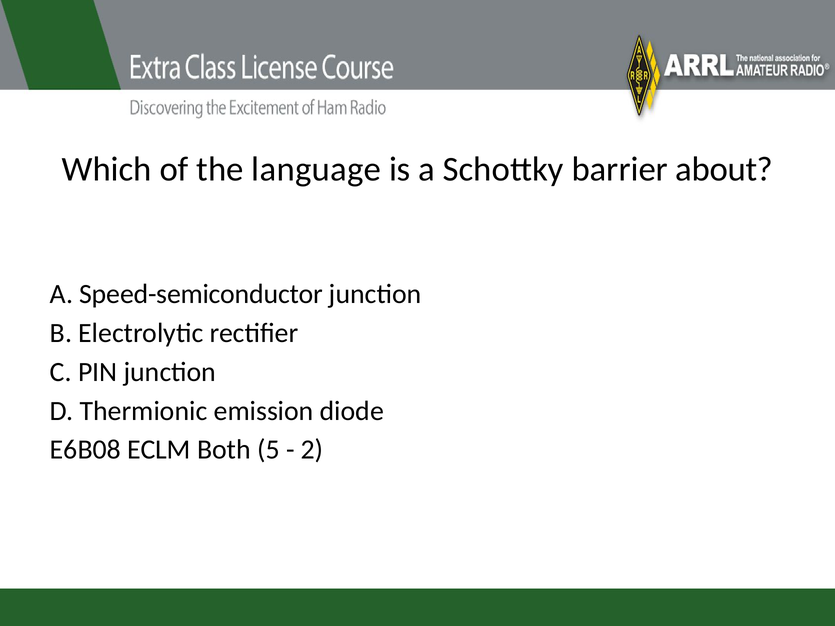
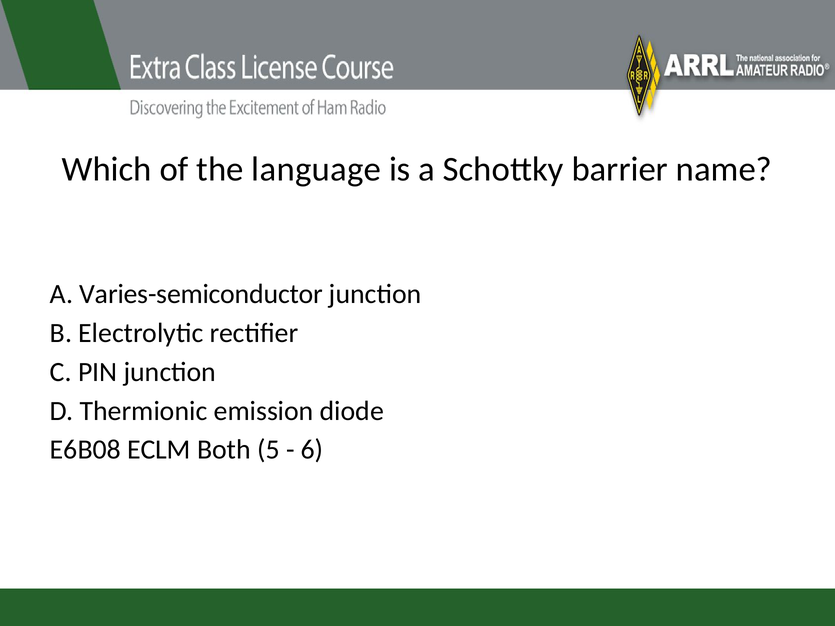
about: about -> name
Speed-semiconductor: Speed-semiconductor -> Varies-semiconductor
2: 2 -> 6
